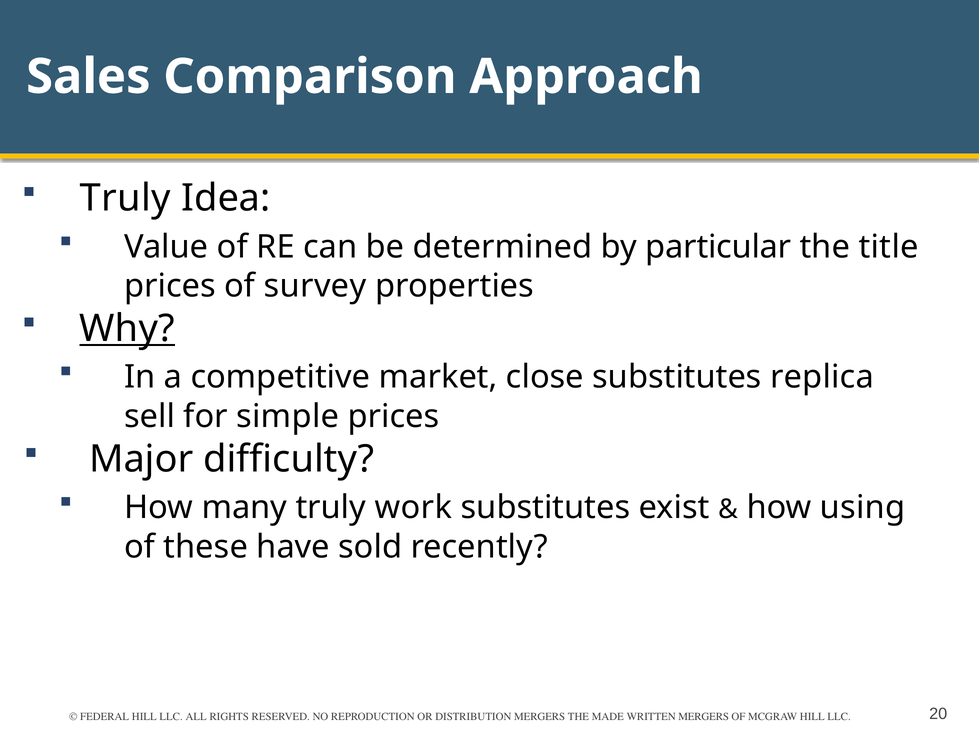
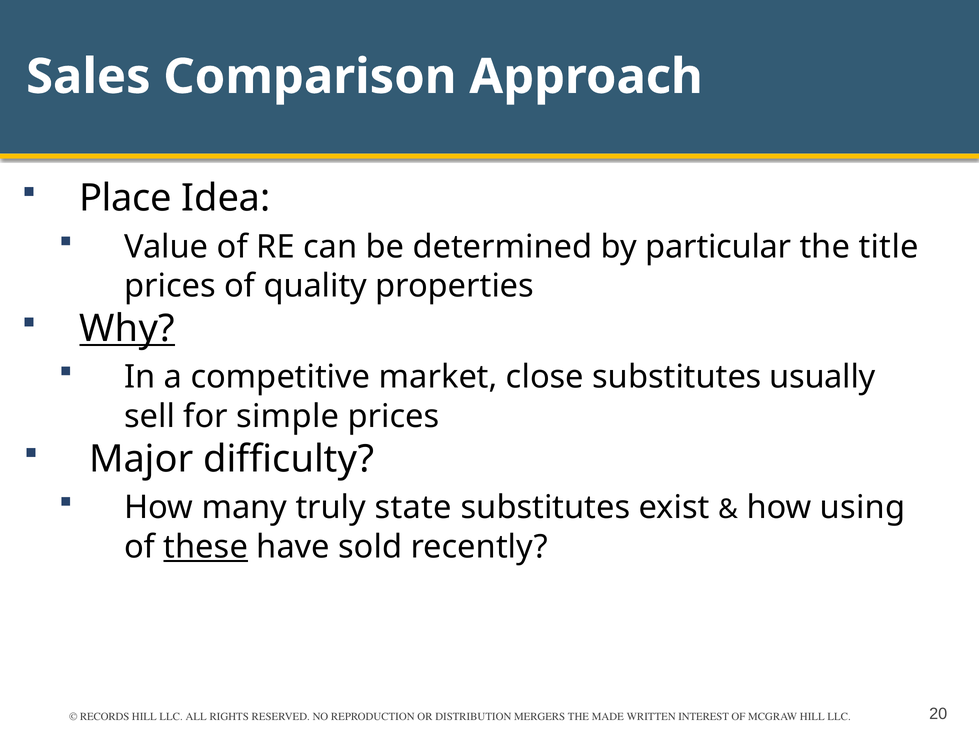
Truly at (125, 198): Truly -> Place
survey: survey -> quality
replica: replica -> usually
work: work -> state
these underline: none -> present
FEDERAL: FEDERAL -> RECORDS
WRITTEN MERGERS: MERGERS -> INTEREST
